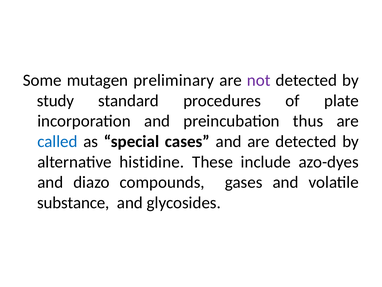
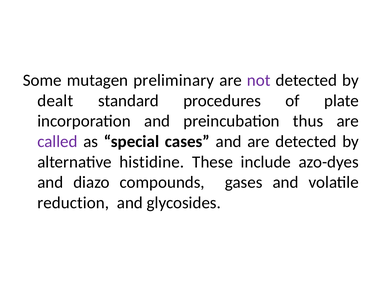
study: study -> dealt
called colour: blue -> purple
substance: substance -> reduction
